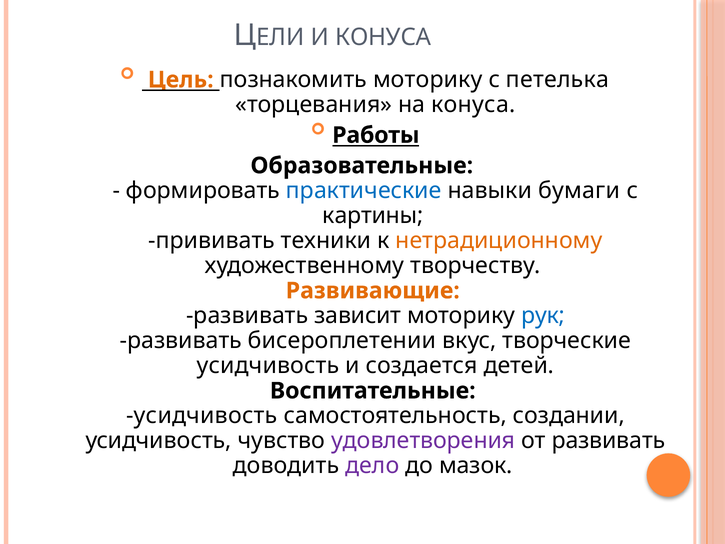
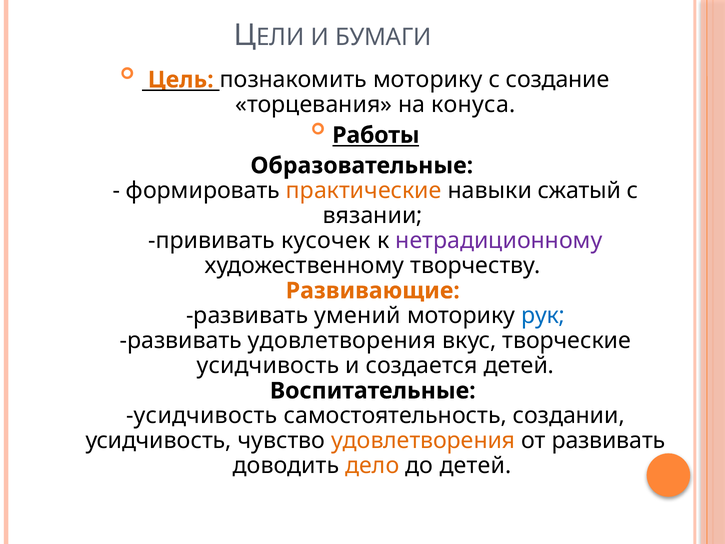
И КОНУСА: КОНУСА -> БУМАГИ
петелька: петелька -> создание
практические colour: blue -> orange
бумаги: бумаги -> сжатый
картины: картины -> вязании
техники: техники -> кусочек
нетрадиционному colour: orange -> purple
зависит: зависит -> умений
развивать бисероплетении: бисероплетении -> удовлетворения
удовлетворения at (423, 441) colour: purple -> orange
дело colour: purple -> orange
до мазок: мазок -> детей
